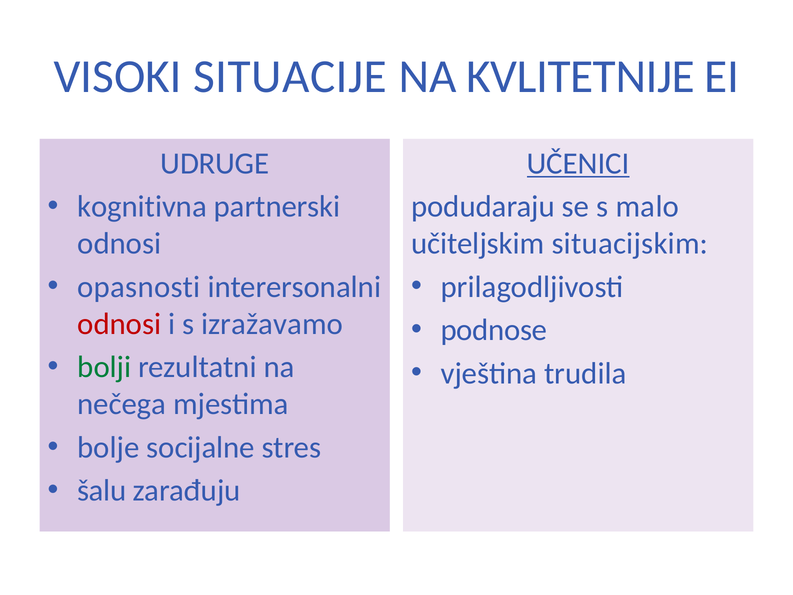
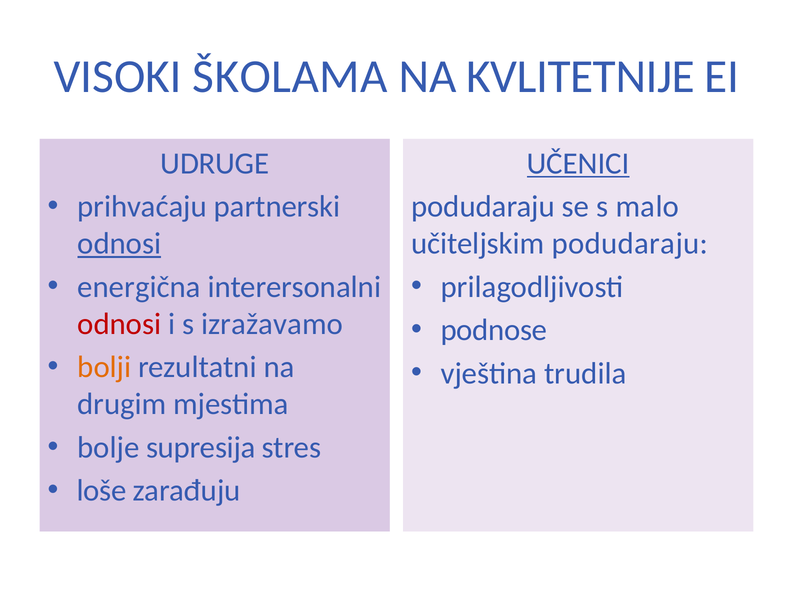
SITUACIJE: SITUACIJE -> ŠKOLAMA
kognitivna: kognitivna -> prihvaćaju
odnosi at (119, 244) underline: none -> present
učiteljskim situacijskim: situacijskim -> podudaraju
opasnosti: opasnosti -> energična
bolji colour: green -> orange
nečega: nečega -> drugim
socijalne: socijalne -> supresija
šalu: šalu -> loše
